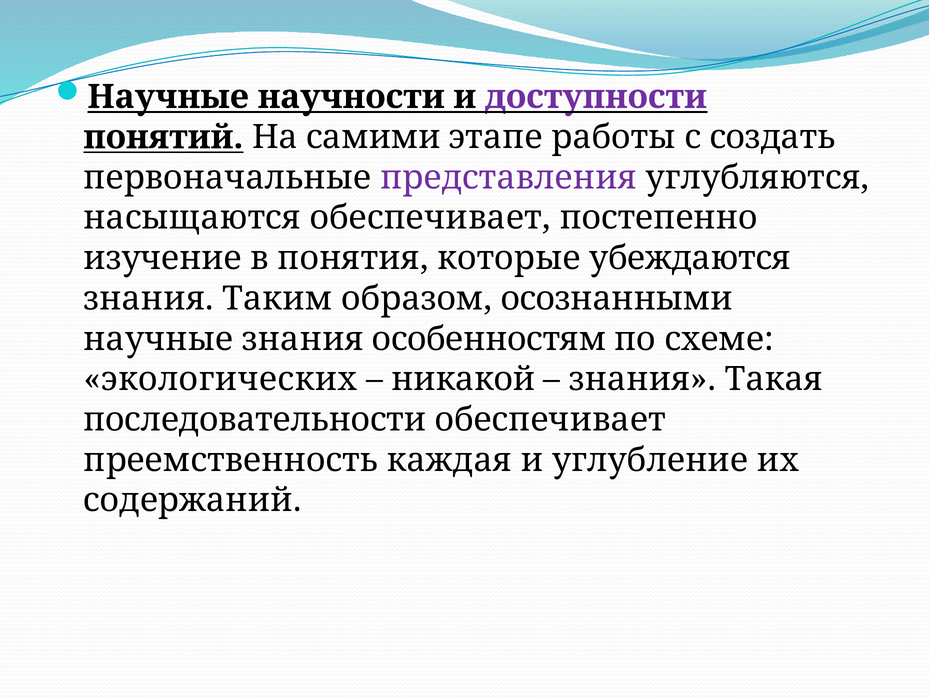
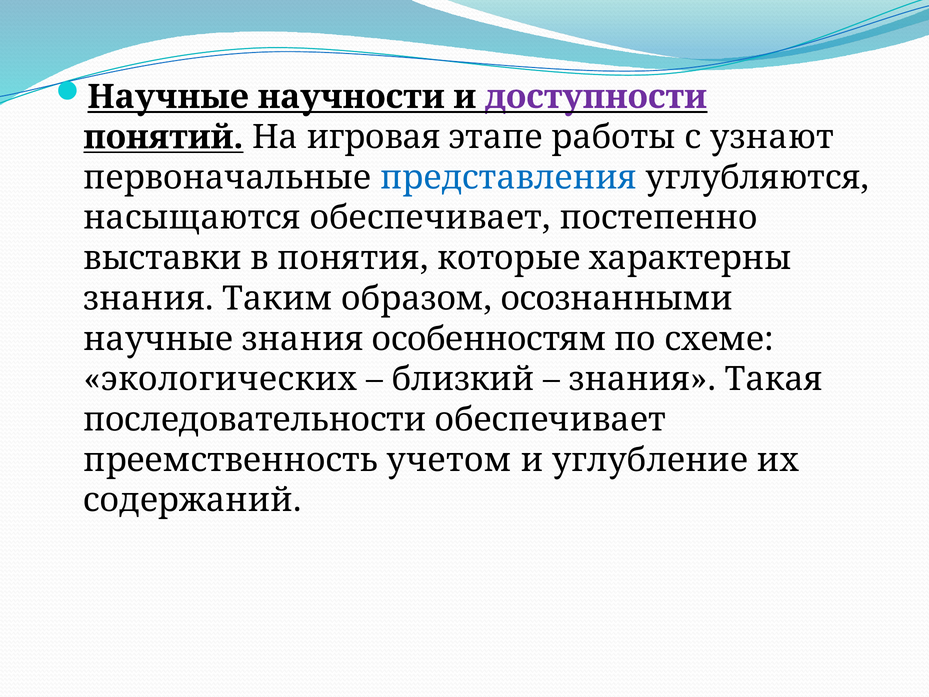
самими: самими -> игровая
создать: создать -> узнают
представления colour: purple -> blue
изучение: изучение -> выставки
убеждаются: убеждаются -> характерны
никакой: никакой -> близкий
каждая: каждая -> учетом
